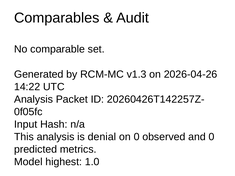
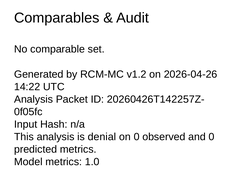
v1.3: v1.3 -> v1.2
Model highest: highest -> metrics
